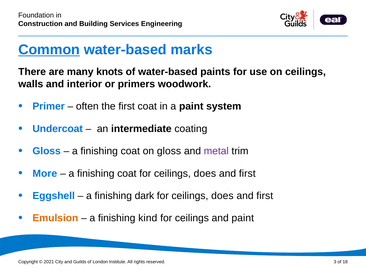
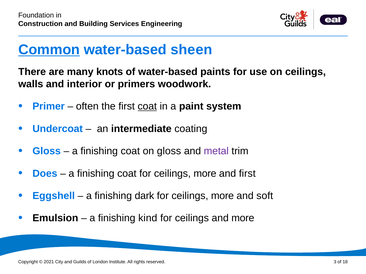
marks: marks -> sheen
coat at (147, 107) underline: none -> present
More: More -> Does
coat for ceilings does: does -> more
does at (222, 196): does -> more
first at (265, 196): first -> soft
Emulsion colour: orange -> black
and paint: paint -> more
